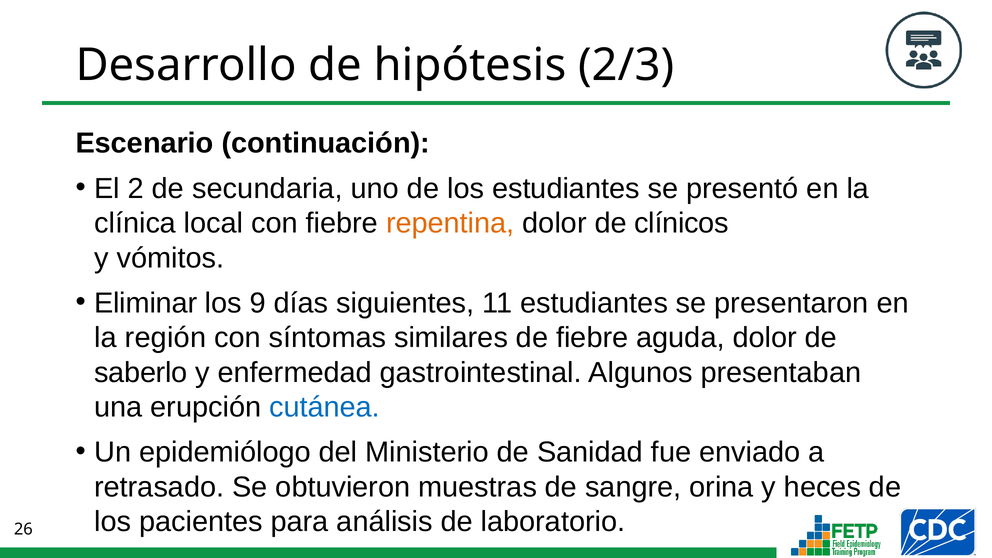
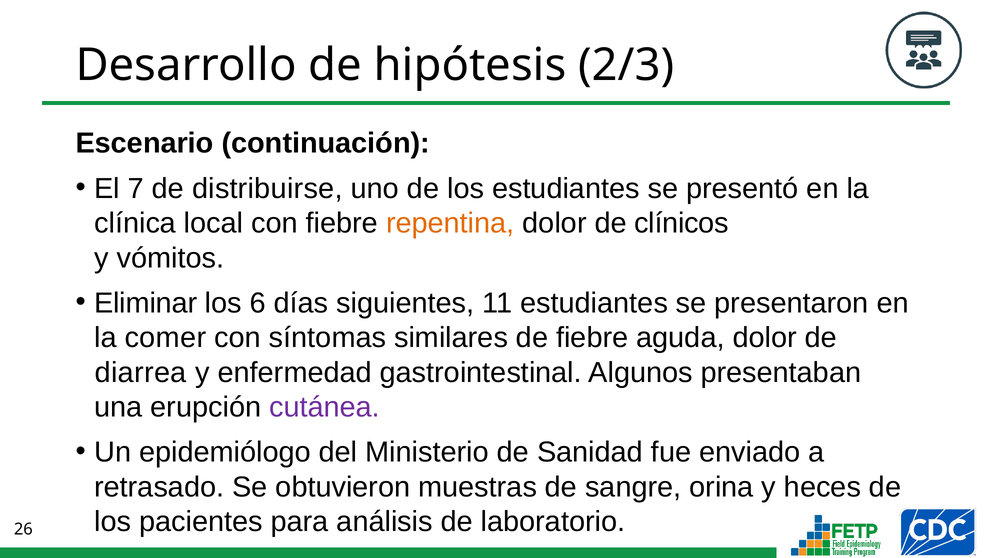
2: 2 -> 7
secundaria: secundaria -> distribuirse
9: 9 -> 6
región: región -> comer
saberlo: saberlo -> diarrea
cutánea colour: blue -> purple
